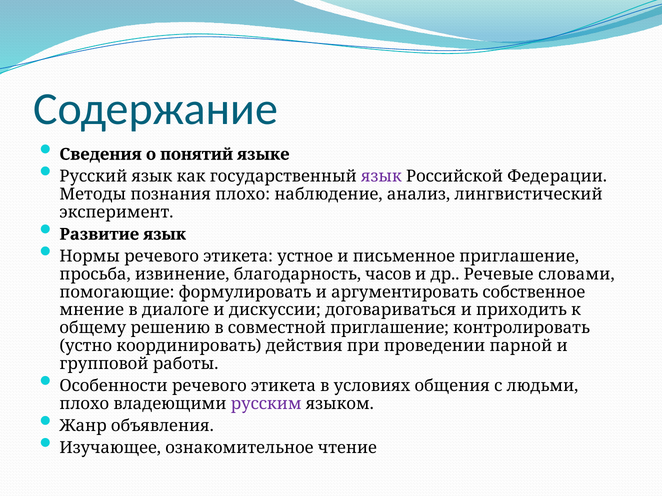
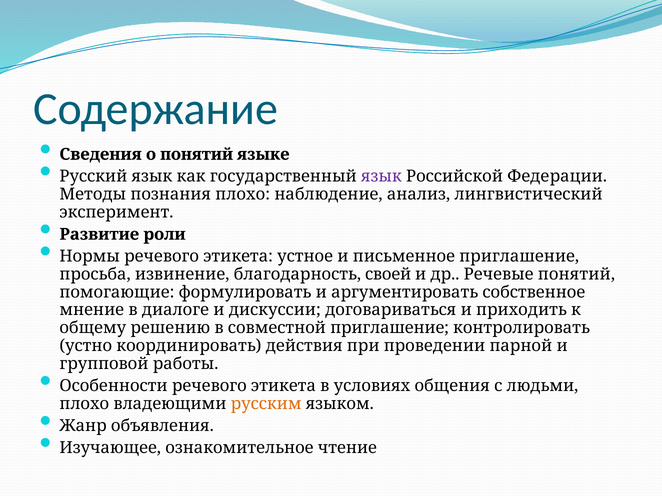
Развитие язык: язык -> роли
часов: часов -> своей
Речевые словами: словами -> понятий
русским colour: purple -> orange
